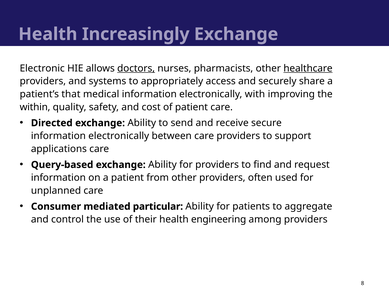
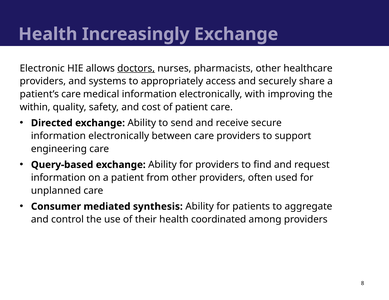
healthcare underline: present -> none
patient’s that: that -> care
applications: applications -> engineering
particular: particular -> synthesis
engineering: engineering -> coordinated
